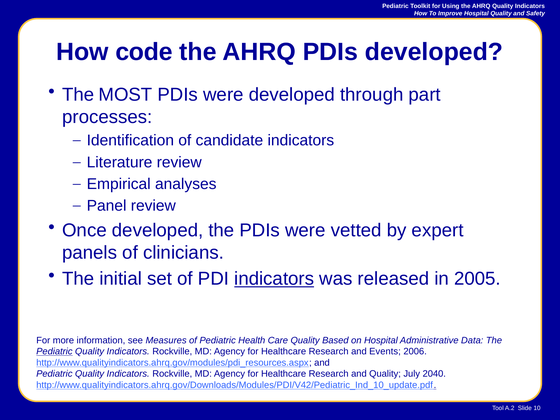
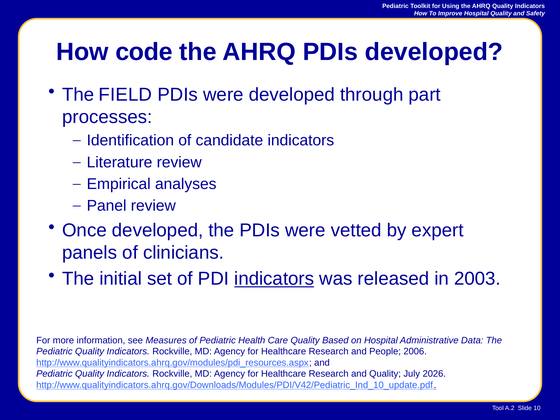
MOST: MOST -> FIELD
2005: 2005 -> 2003
Pediatric at (54, 352) underline: present -> none
Events: Events -> People
2040: 2040 -> 2026
